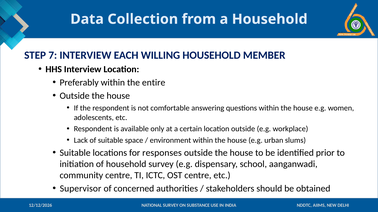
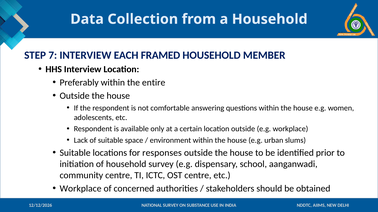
WILLING: WILLING -> FRAMED
Supervisor at (81, 189): Supervisor -> Workplace
